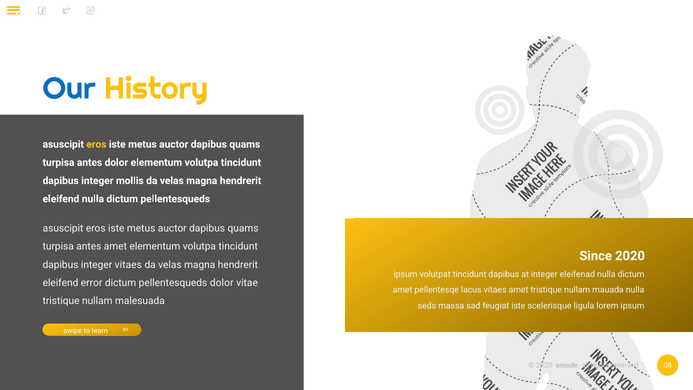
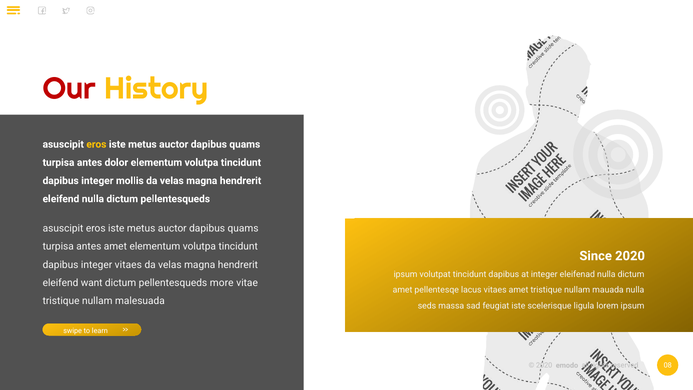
Our colour: blue -> red
error: error -> want
pellentesqueds dolor: dolor -> more
